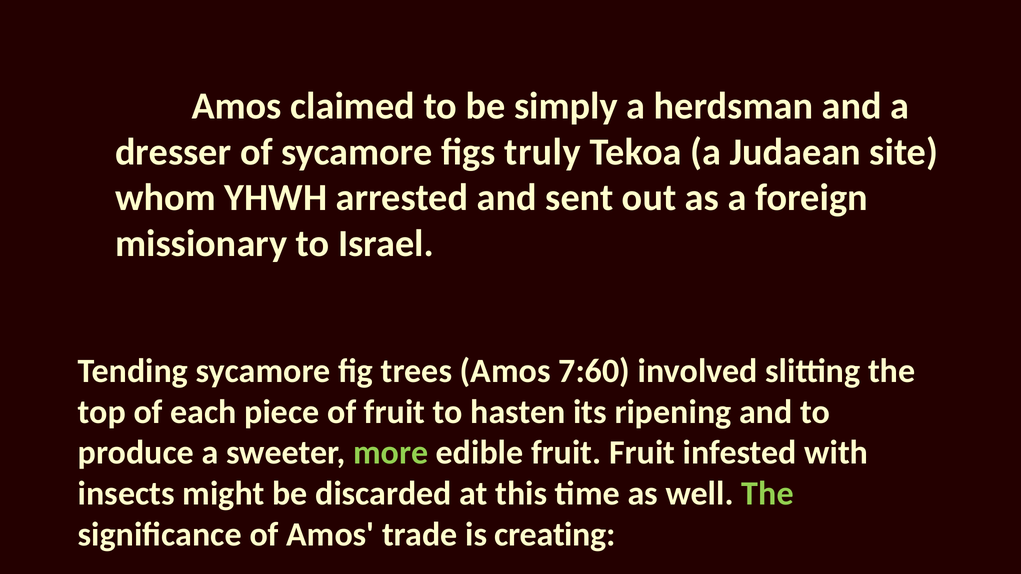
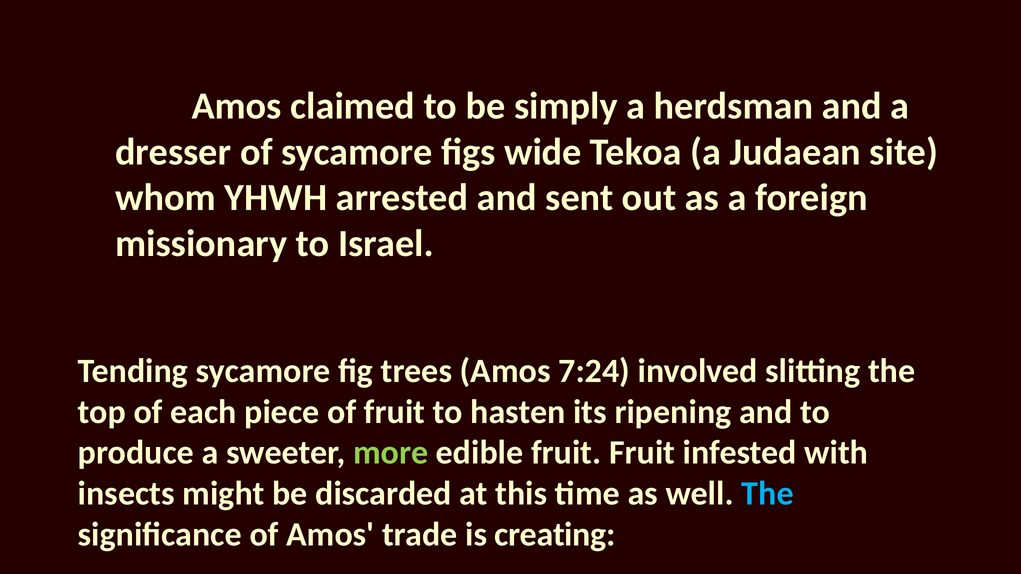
truly: truly -> wide
7:60: 7:60 -> 7:24
The at (768, 494) colour: light green -> light blue
